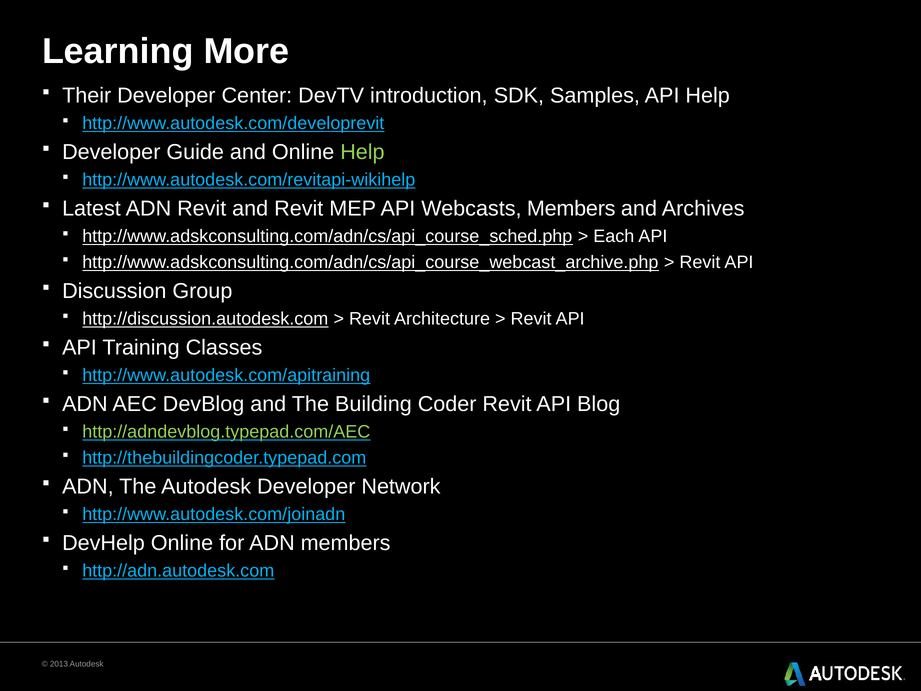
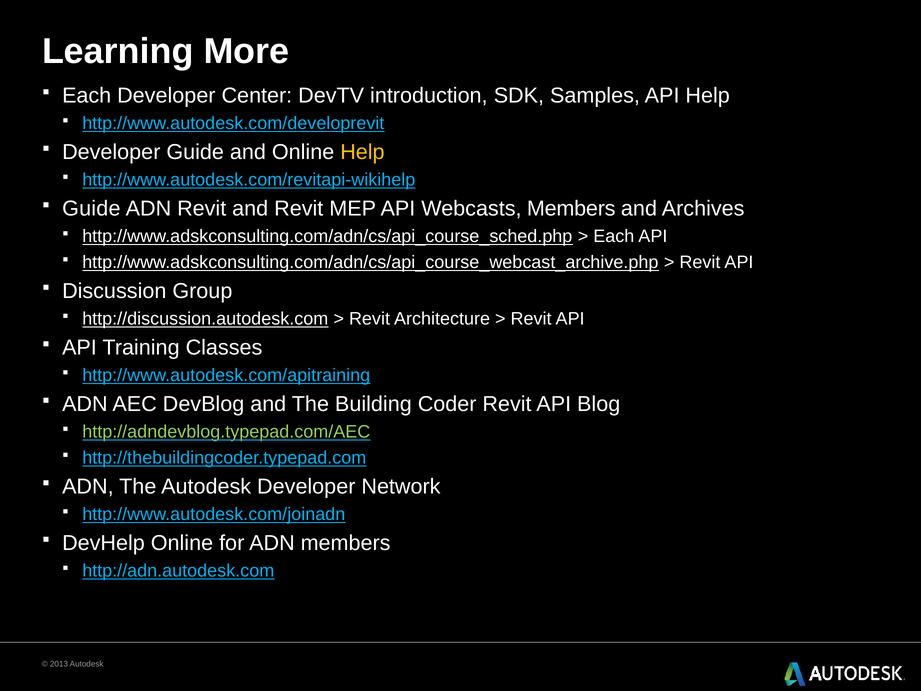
Their at (87, 95): Their -> Each
Help at (362, 152) colour: light green -> yellow
Latest at (91, 208): Latest -> Guide
